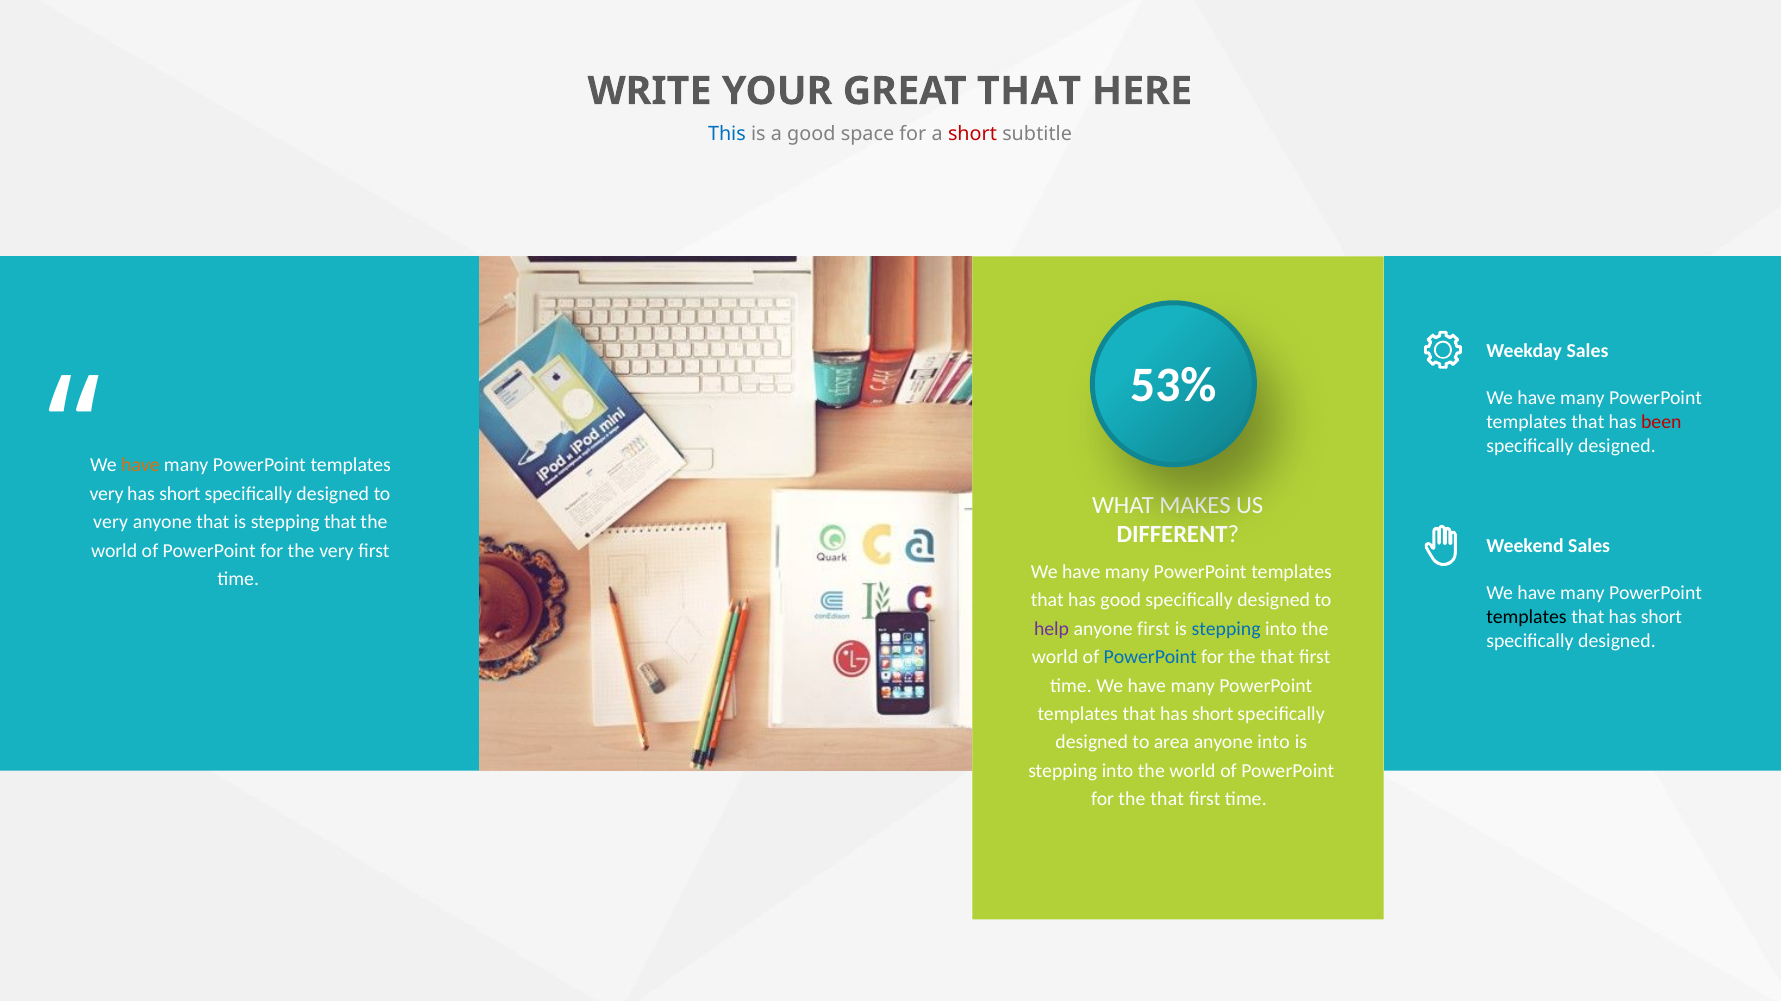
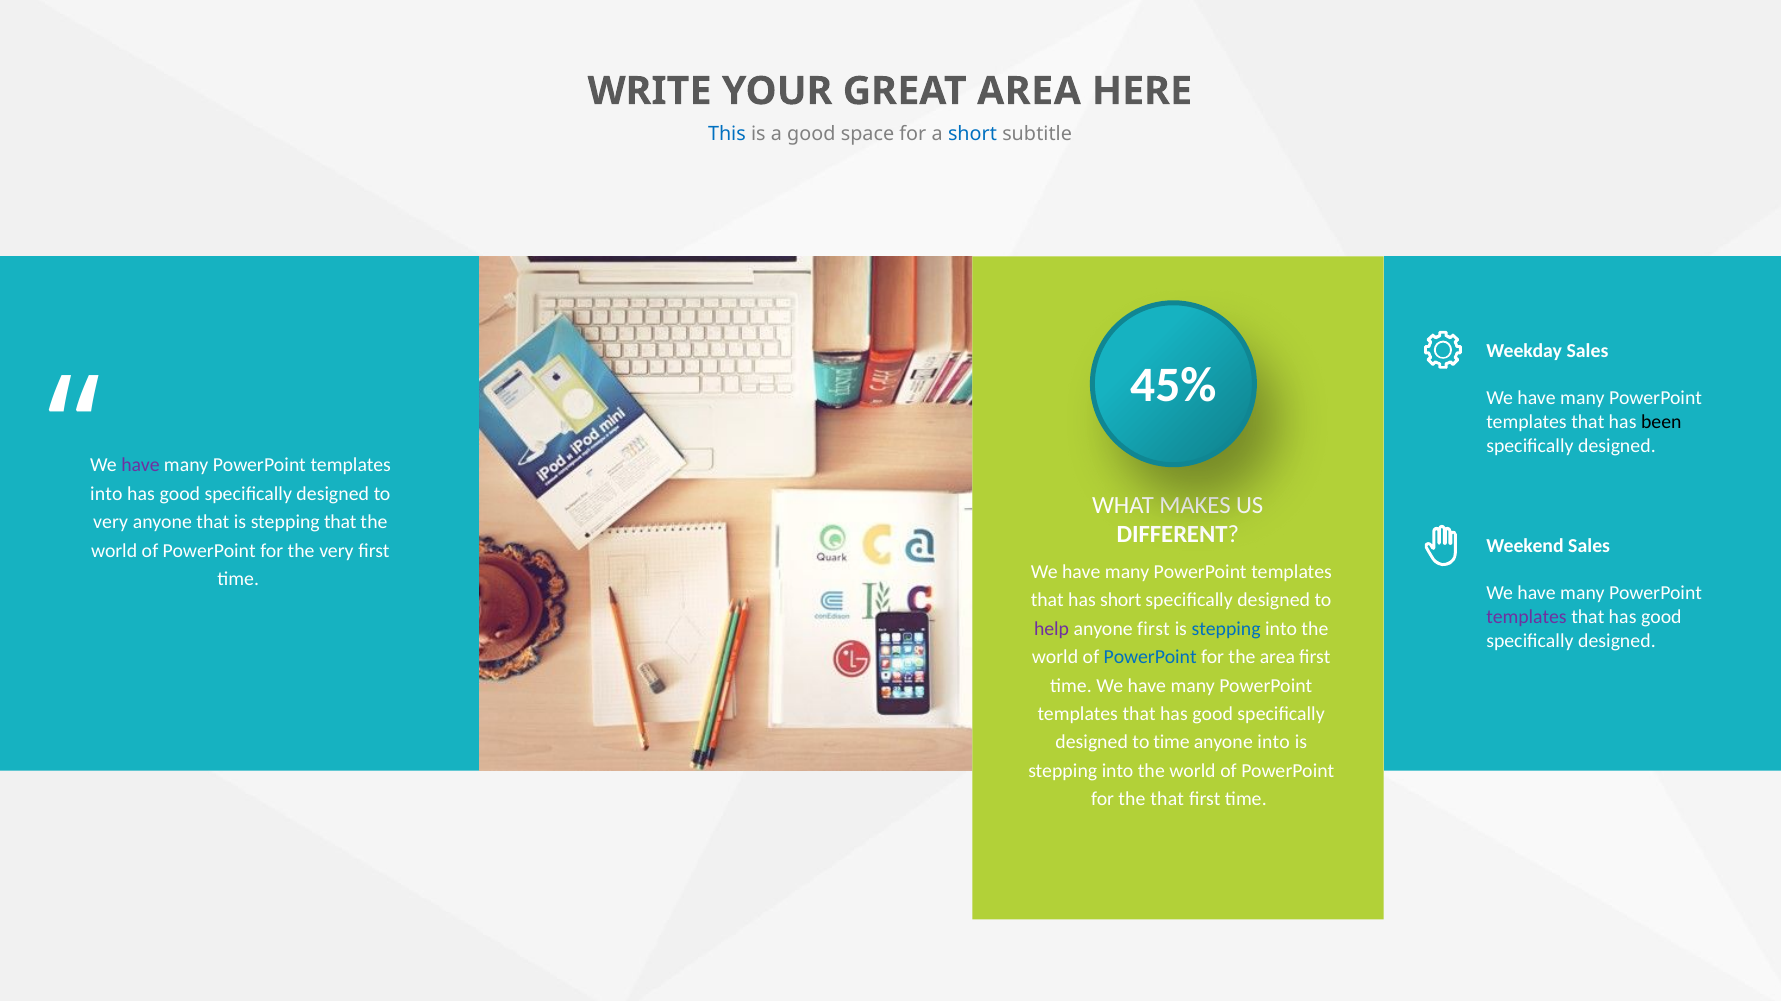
GREAT THAT: THAT -> AREA
short at (972, 134) colour: red -> blue
53%: 53% -> 45%
been colour: red -> black
have at (140, 466) colour: orange -> purple
very at (106, 494): very -> into
short at (180, 494): short -> good
has good: good -> short
templates at (1526, 617) colour: black -> purple
short at (1661, 617): short -> good
that at (1277, 657): that -> area
short at (1213, 714): short -> good
to area: area -> time
